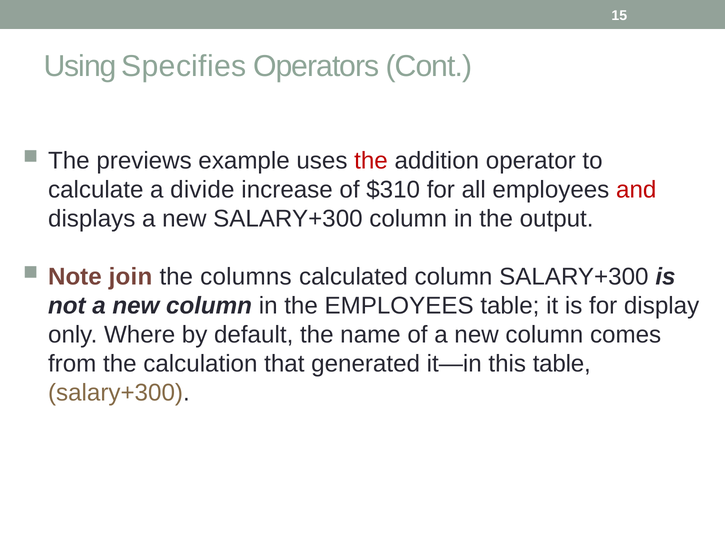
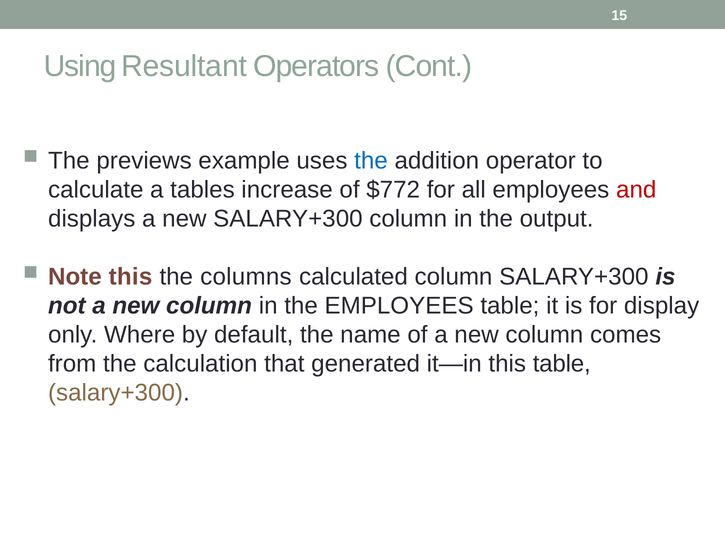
Specifies: Specifies -> Resultant
the at (371, 161) colour: red -> blue
divide: divide -> tables
$310: $310 -> $772
Note join: join -> this
